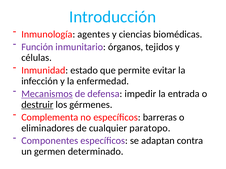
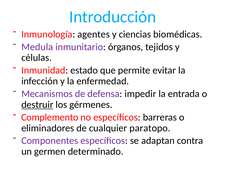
Función: Función -> Medula
Mecanismos underline: present -> none
Complementa: Complementa -> Complemento
